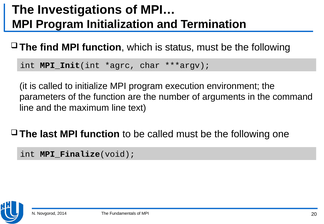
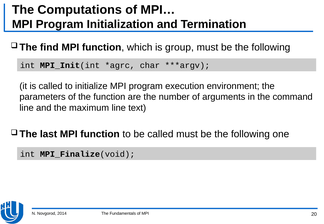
Investigations: Investigations -> Computations
status: status -> group
